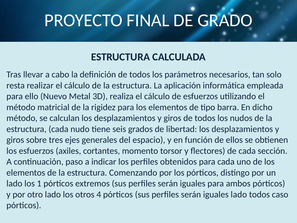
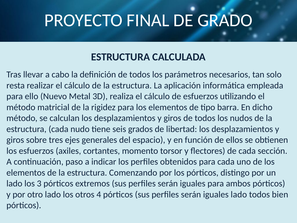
1: 1 -> 3
caso: caso -> bien
